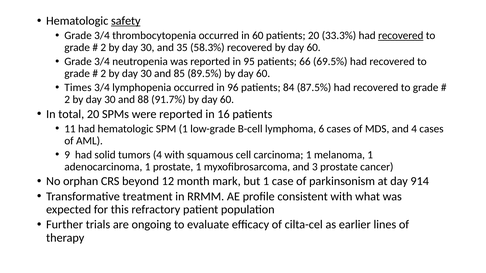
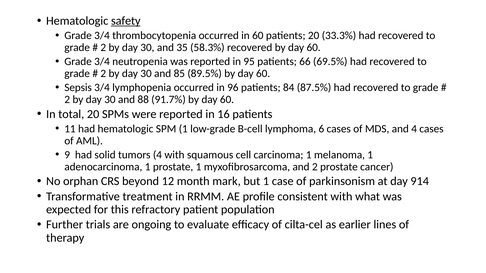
recovered at (401, 35) underline: present -> none
Times: Times -> Sepsis
and 3: 3 -> 2
